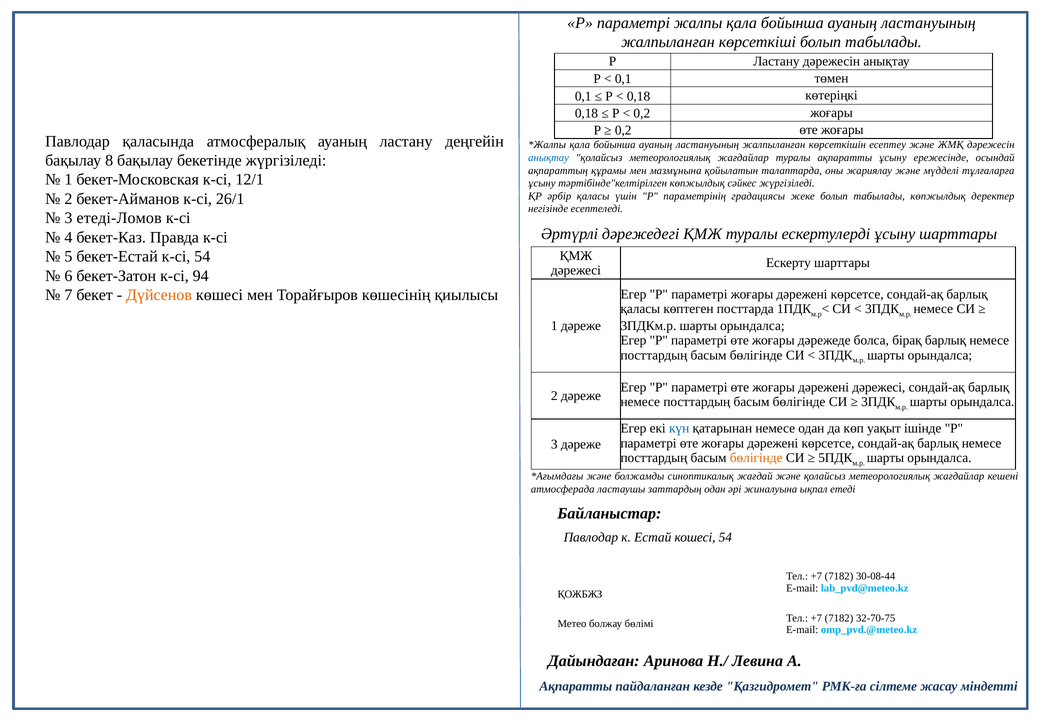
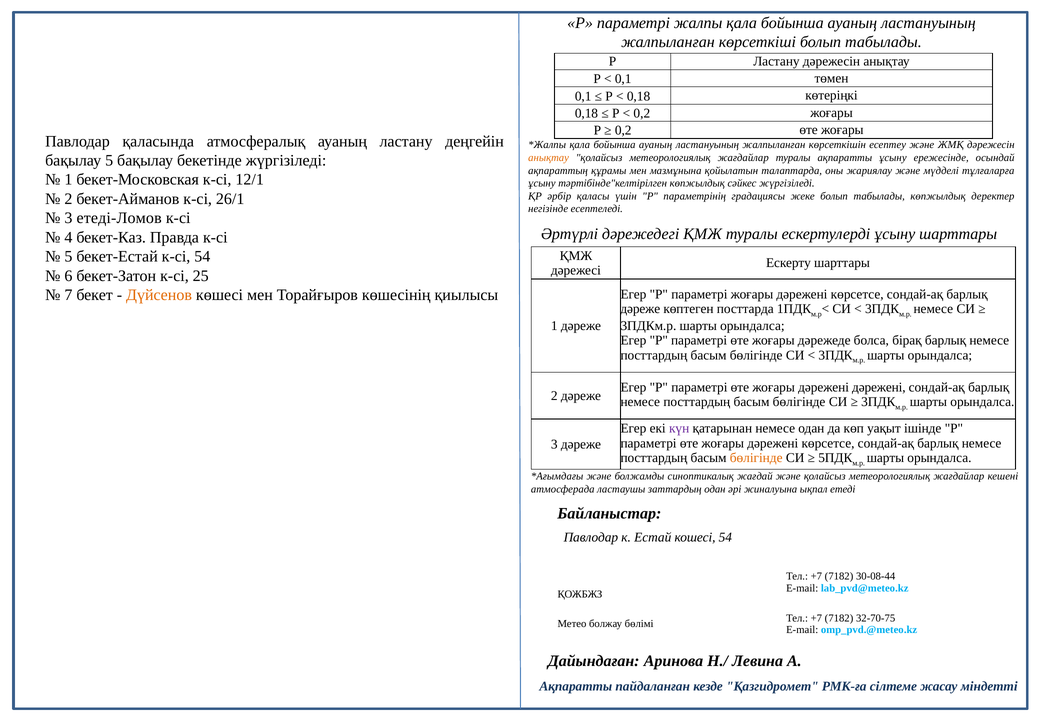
анықтау at (549, 158) colour: blue -> orange
бақылау 8: 8 -> 5
94: 94 -> 25
қаласы at (640, 309): қаласы -> дәреже
дәрежені дәрежесі: дәрежесі -> дәрежені
күн colour: blue -> purple
